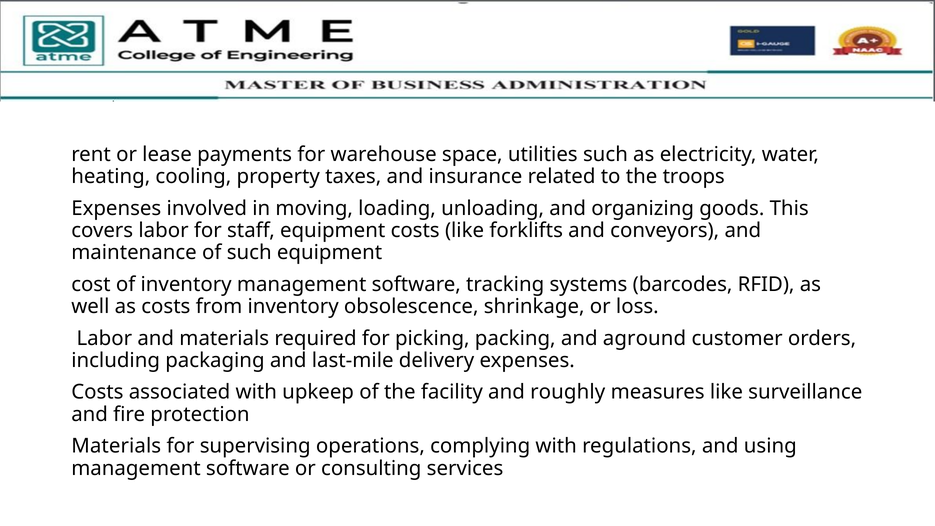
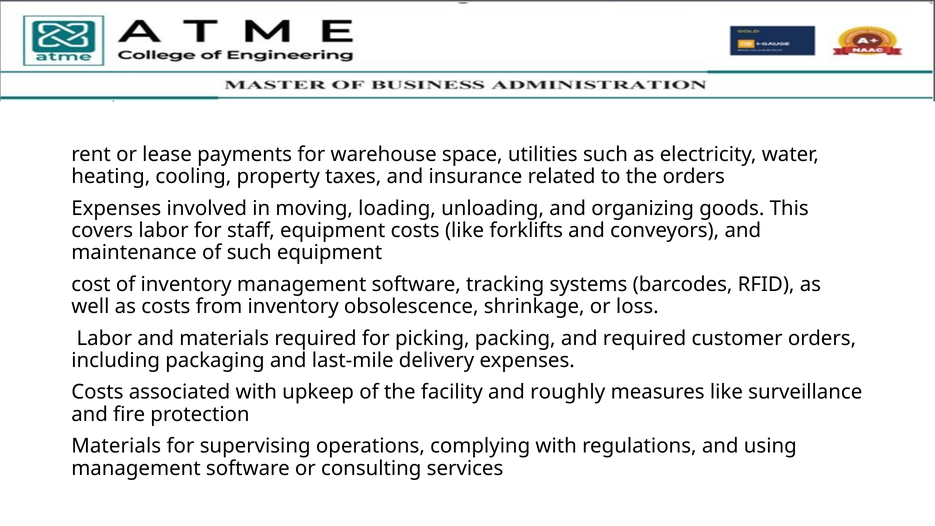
the troops: troops -> orders
and aground: aground -> required
